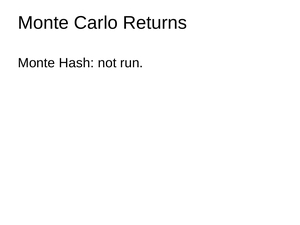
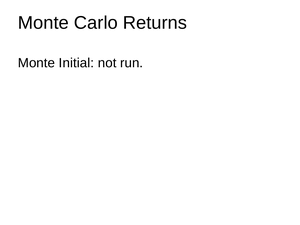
Hash: Hash -> Initial
